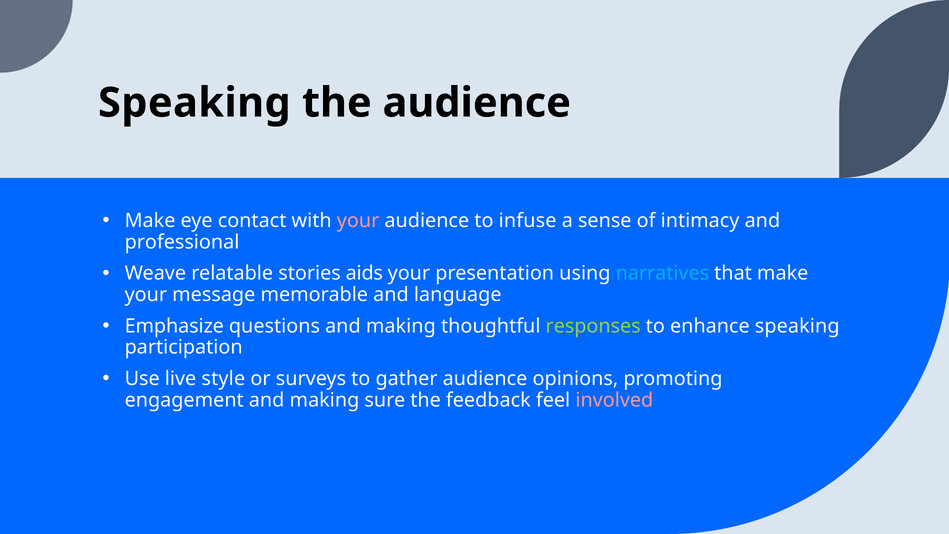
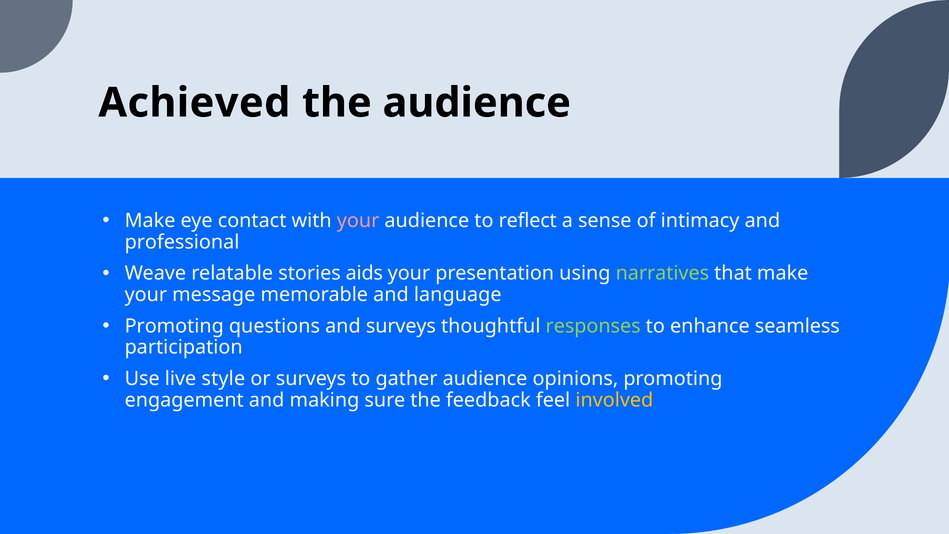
Speaking at (194, 103): Speaking -> Achieved
infuse: infuse -> reflect
narratives colour: light blue -> light green
Emphasize at (174, 326): Emphasize -> Promoting
questions and making: making -> surveys
enhance speaking: speaking -> seamless
involved colour: pink -> yellow
